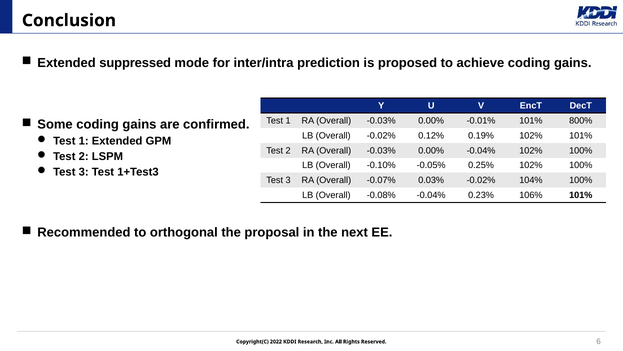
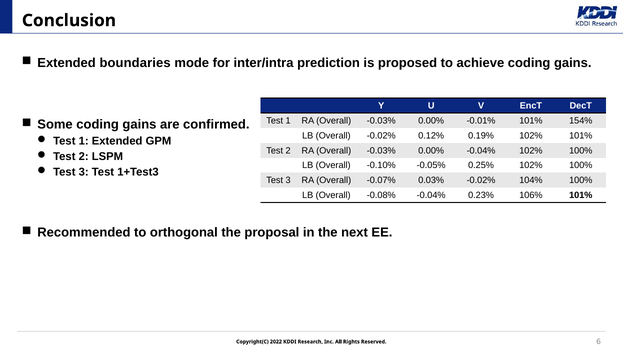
suppressed: suppressed -> boundaries
800%: 800% -> 154%
